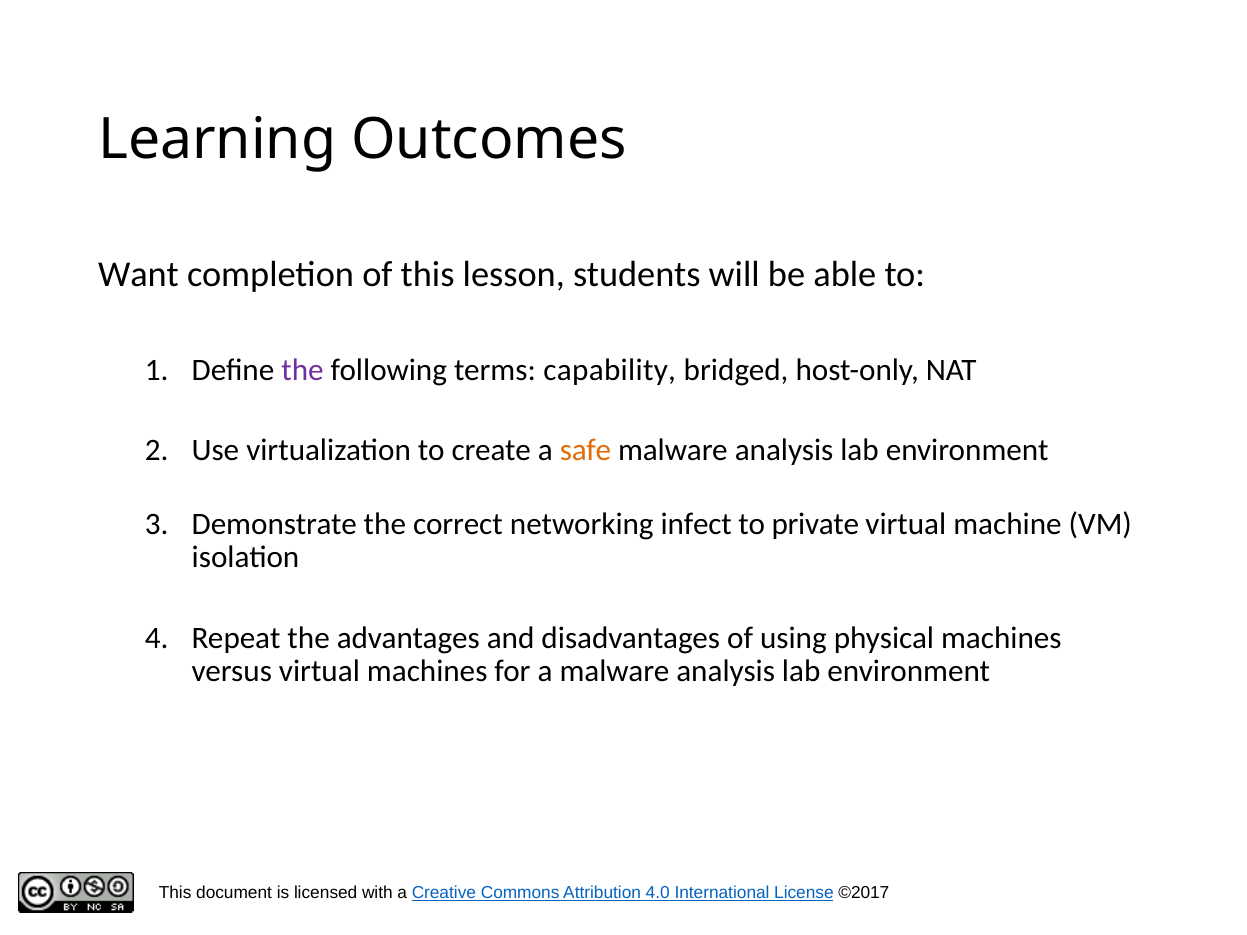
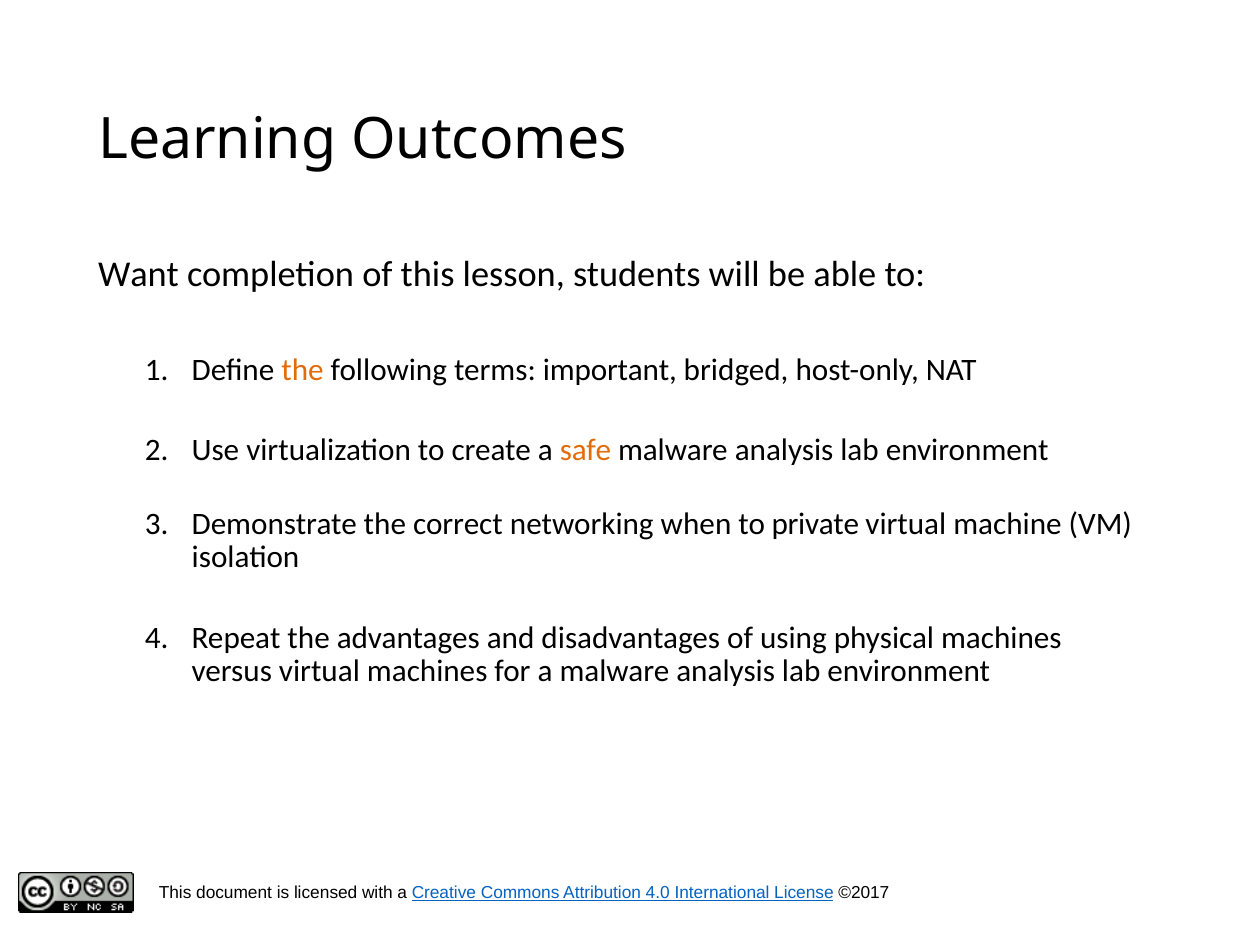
the at (303, 370) colour: purple -> orange
capability: capability -> important
infect: infect -> when
